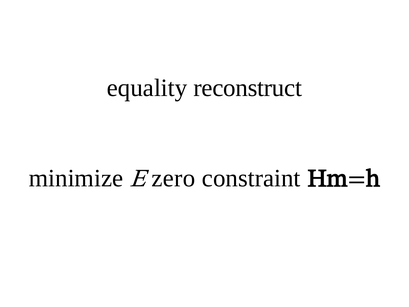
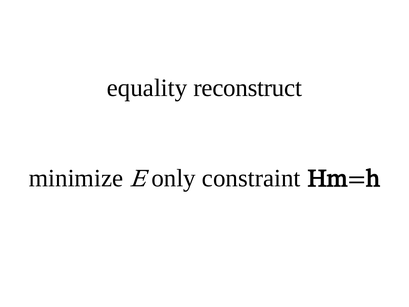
zero: zero -> only
